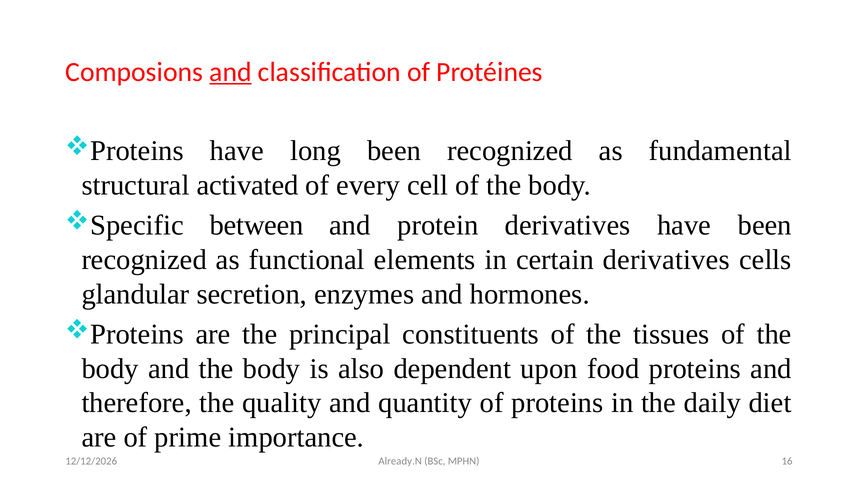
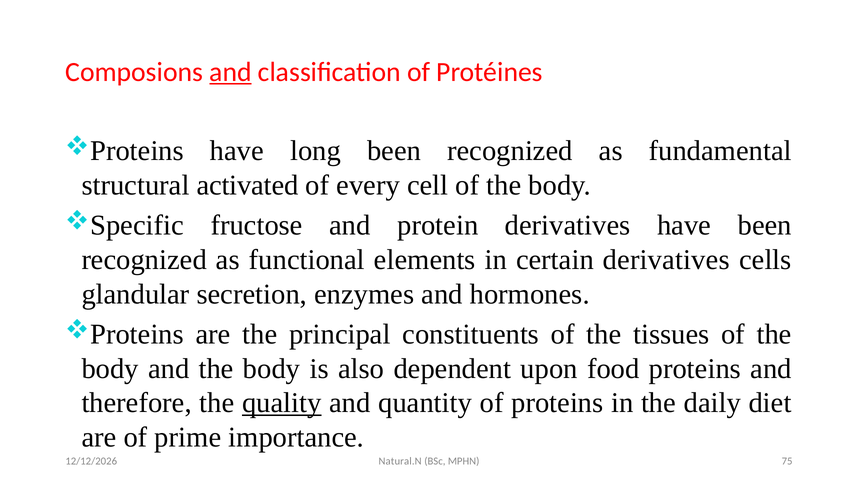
between: between -> fructose
quality underline: none -> present
Already.N: Already.N -> Natural.N
16: 16 -> 75
